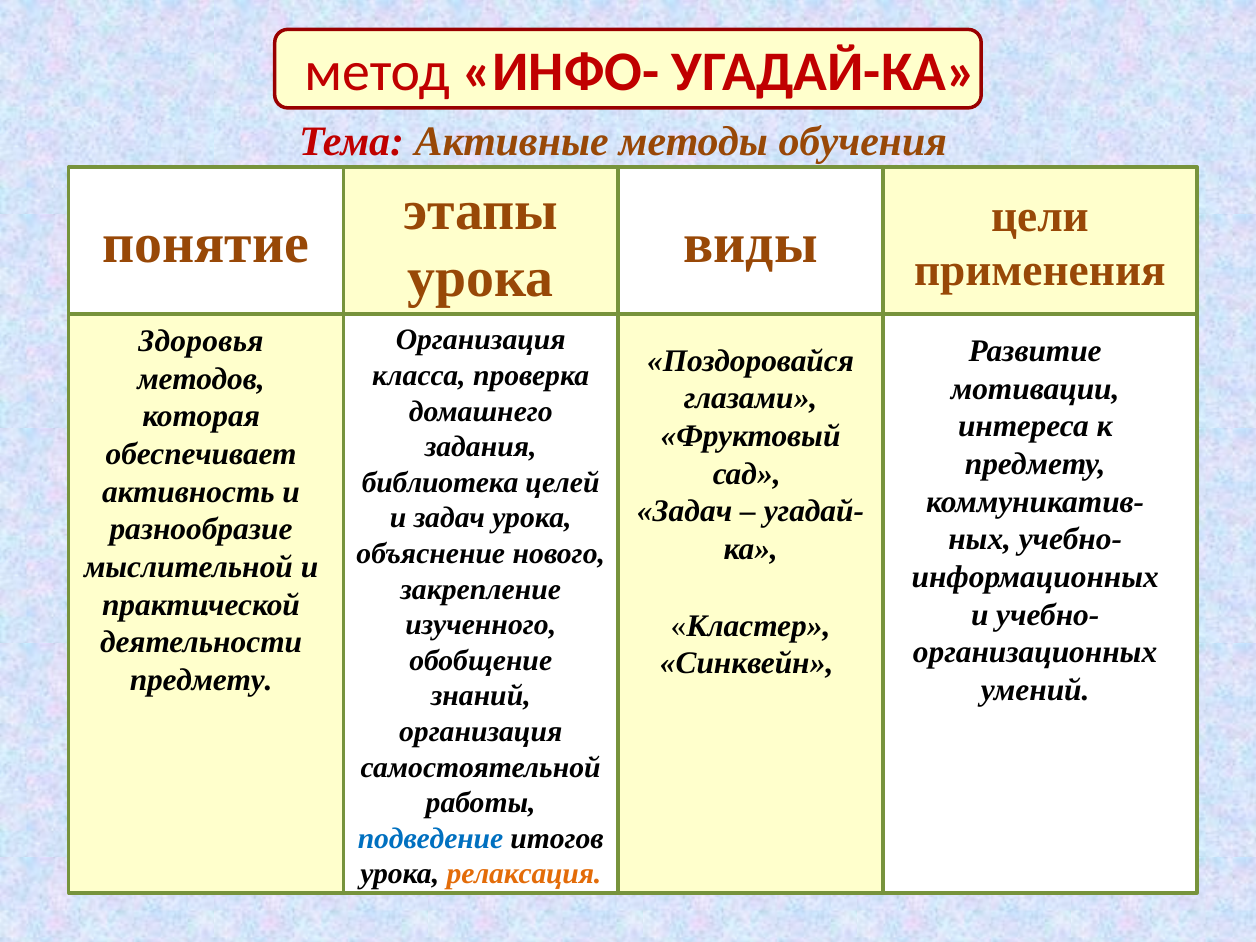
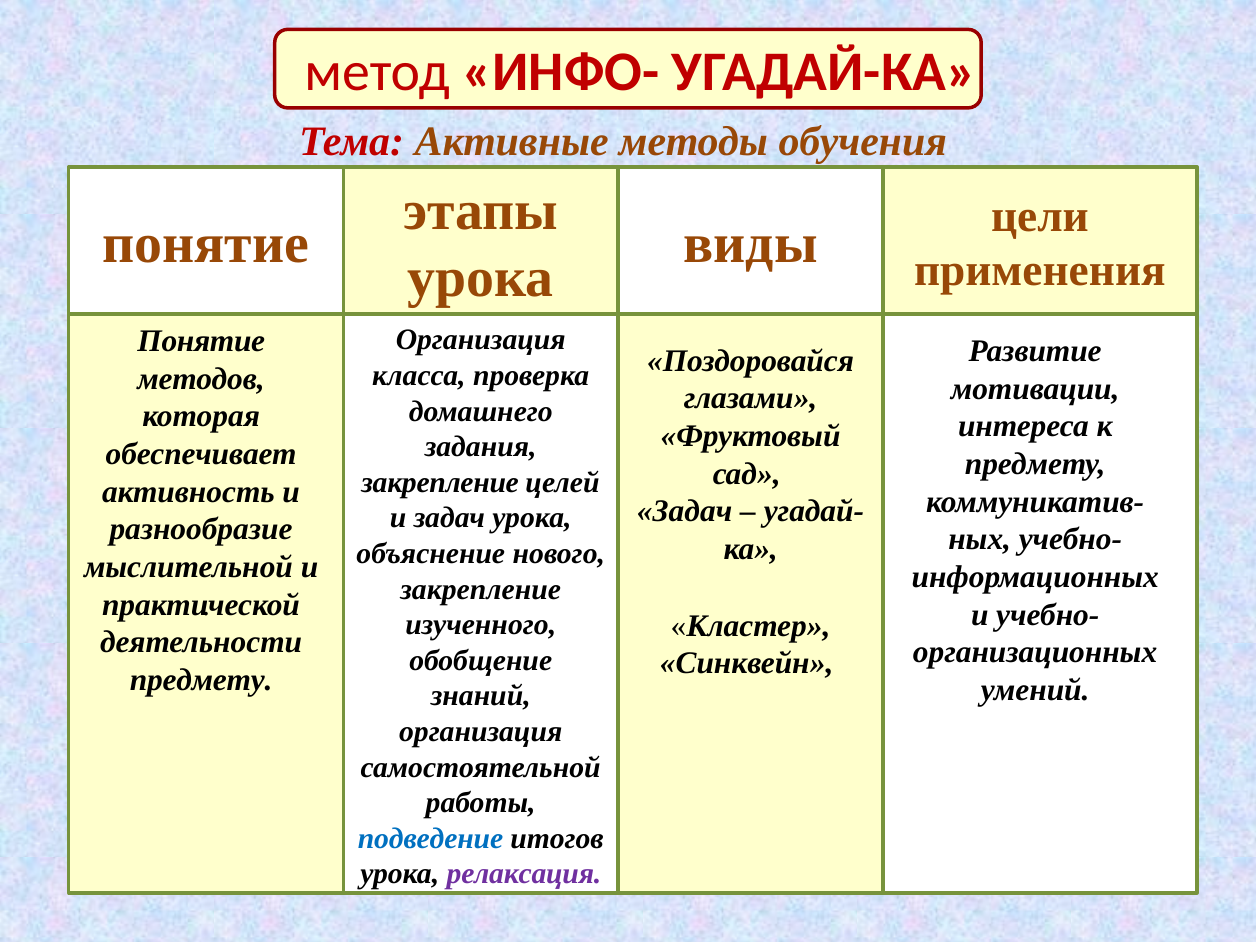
Здоровья at (201, 341): Здоровья -> Понятие
библиотека at (440, 482): библиотека -> закрепление
релаксация colour: orange -> purple
